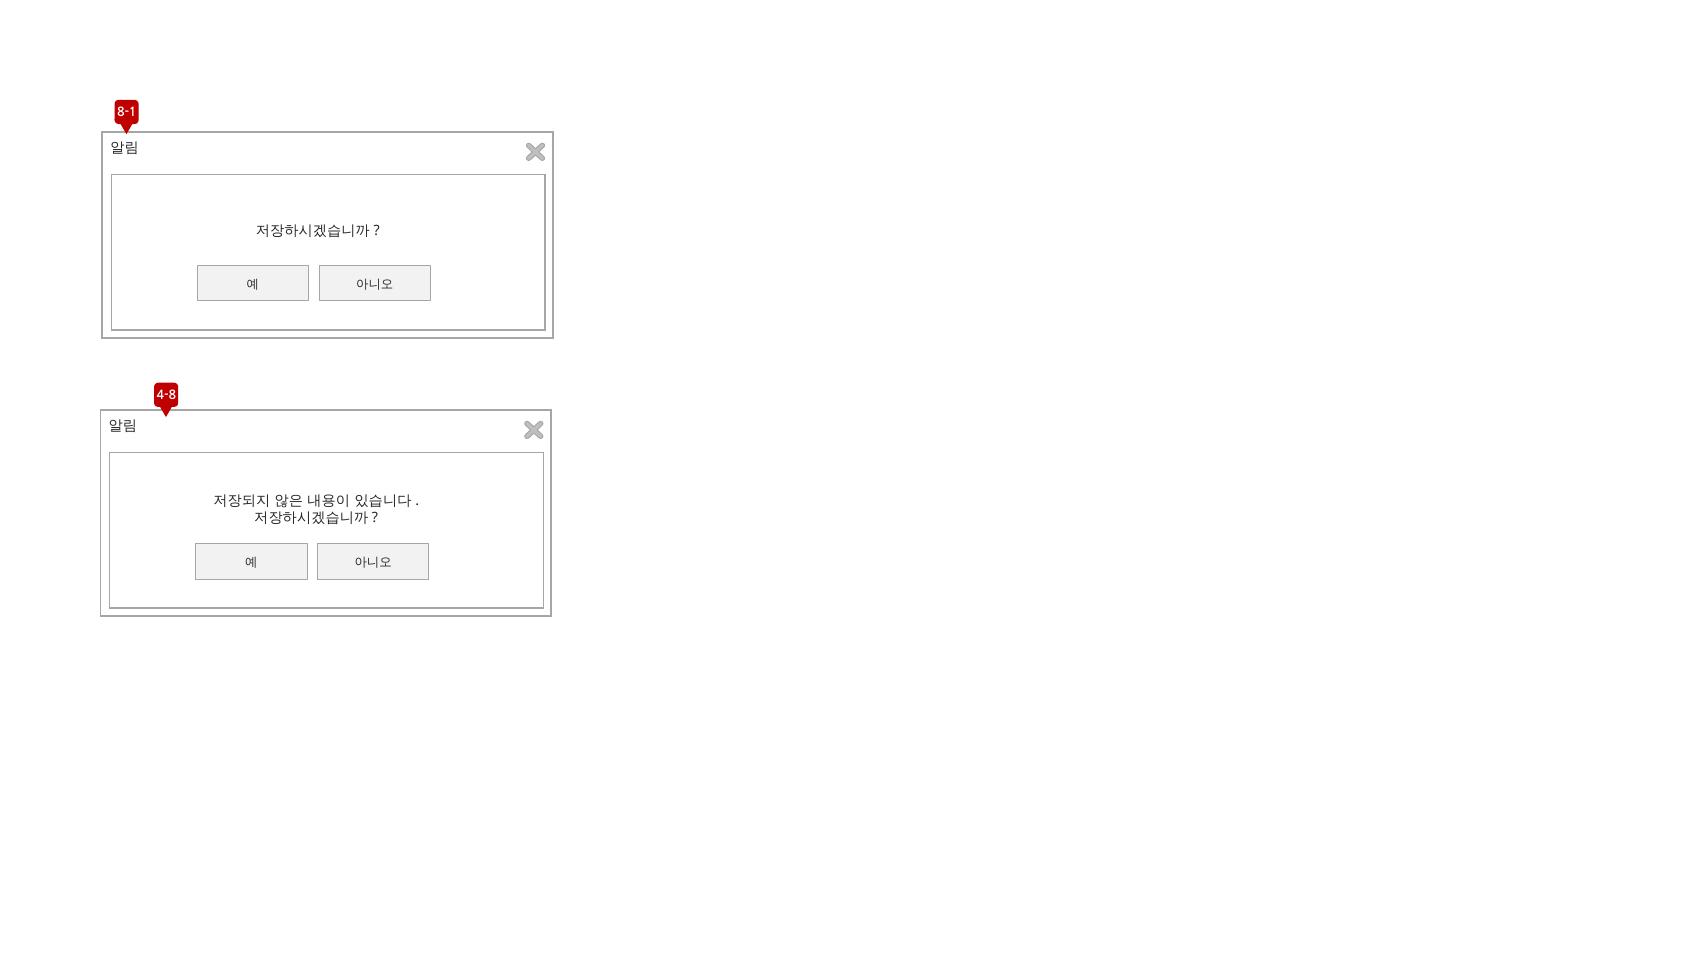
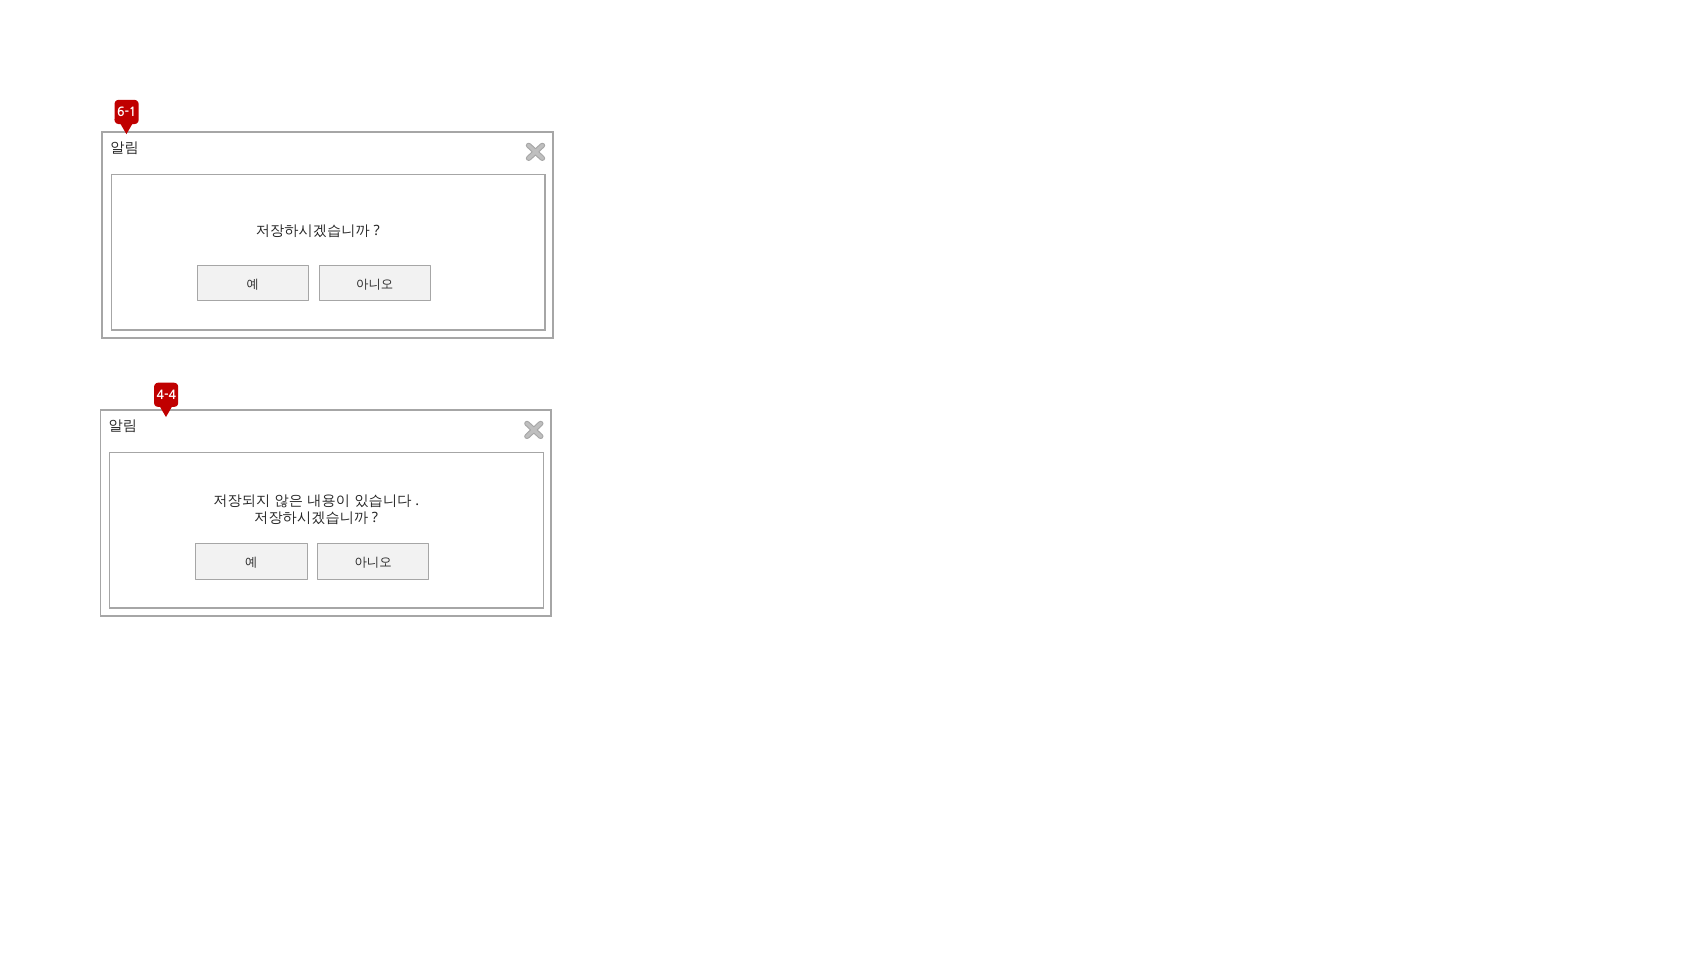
8-1: 8-1 -> 6-1
4-8: 4-8 -> 4-4
